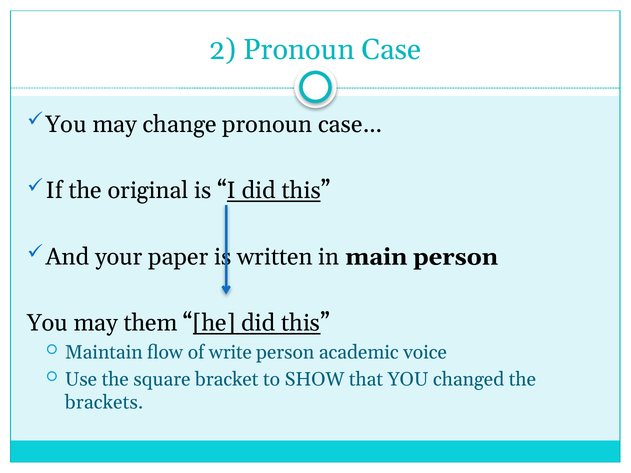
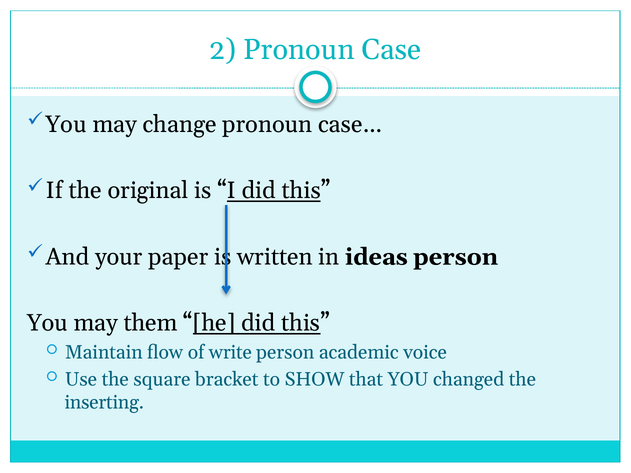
main: main -> ideas
brackets: brackets -> inserting
